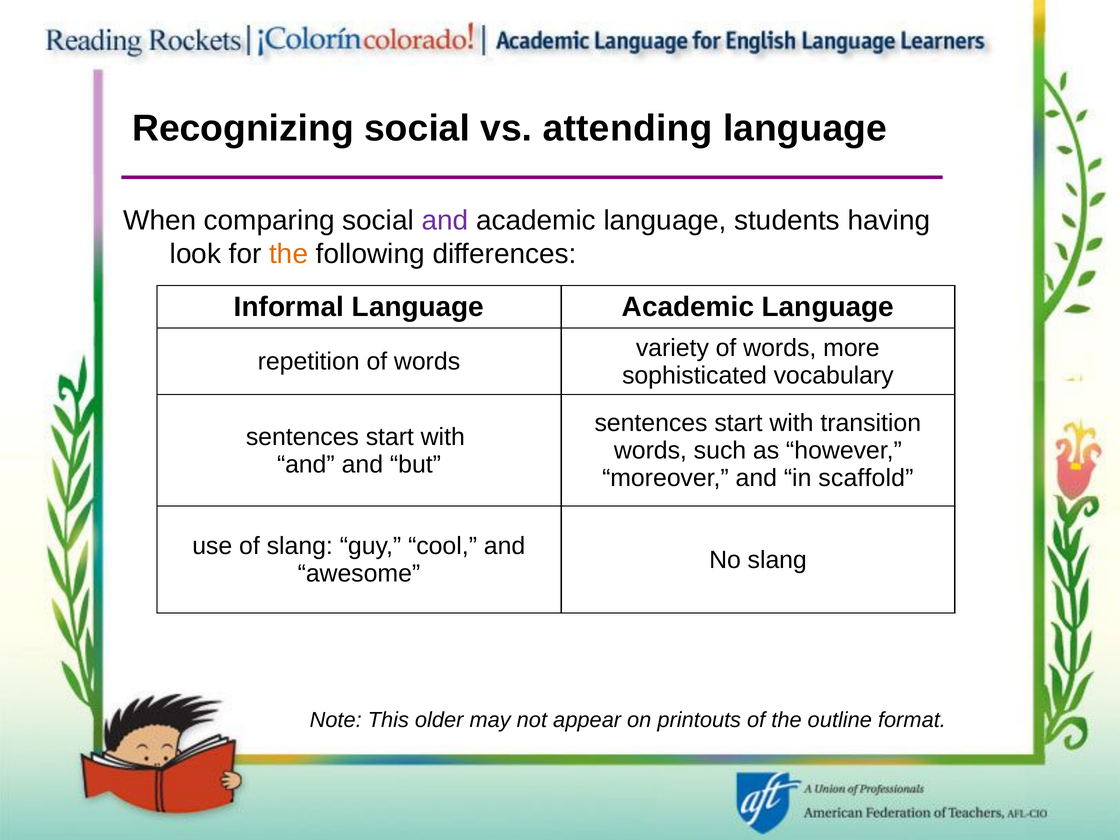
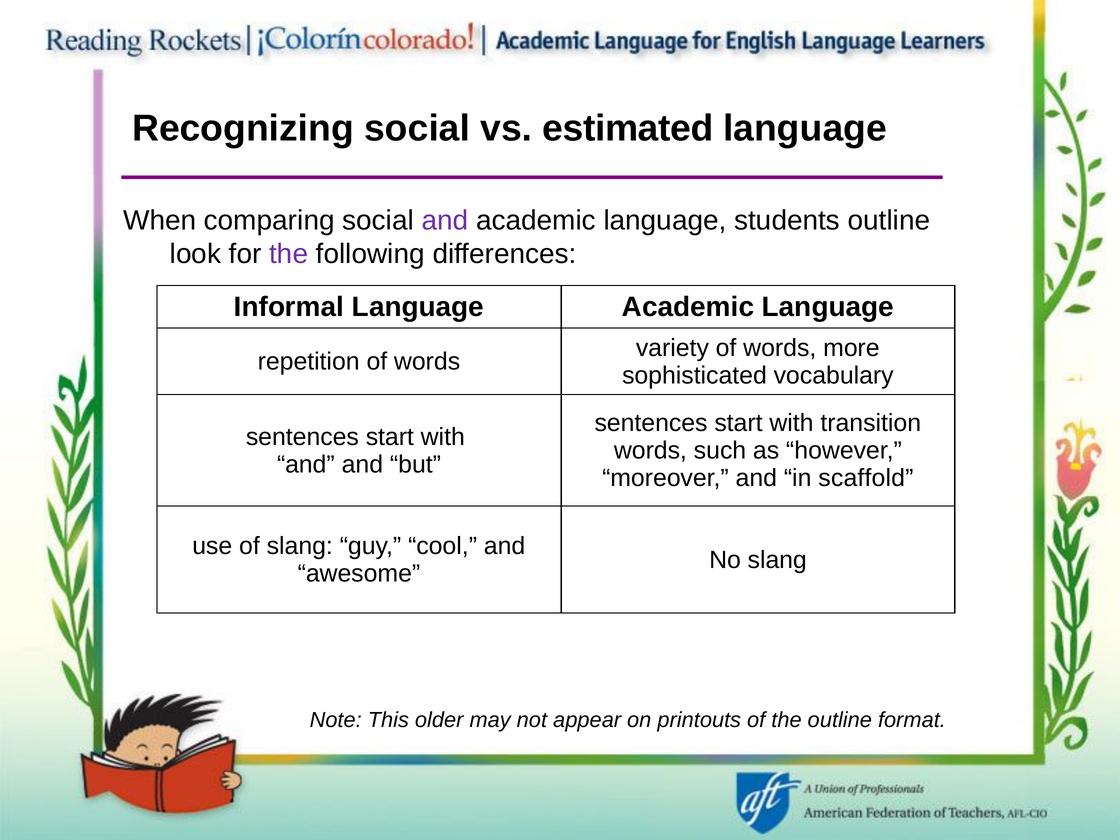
attending: attending -> estimated
students having: having -> outline
the at (289, 254) colour: orange -> purple
